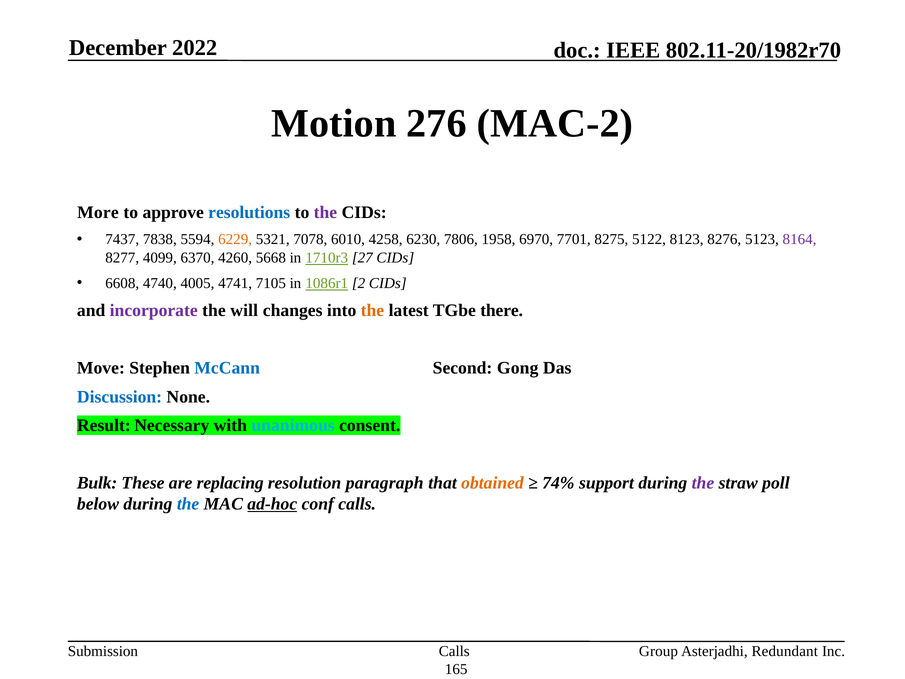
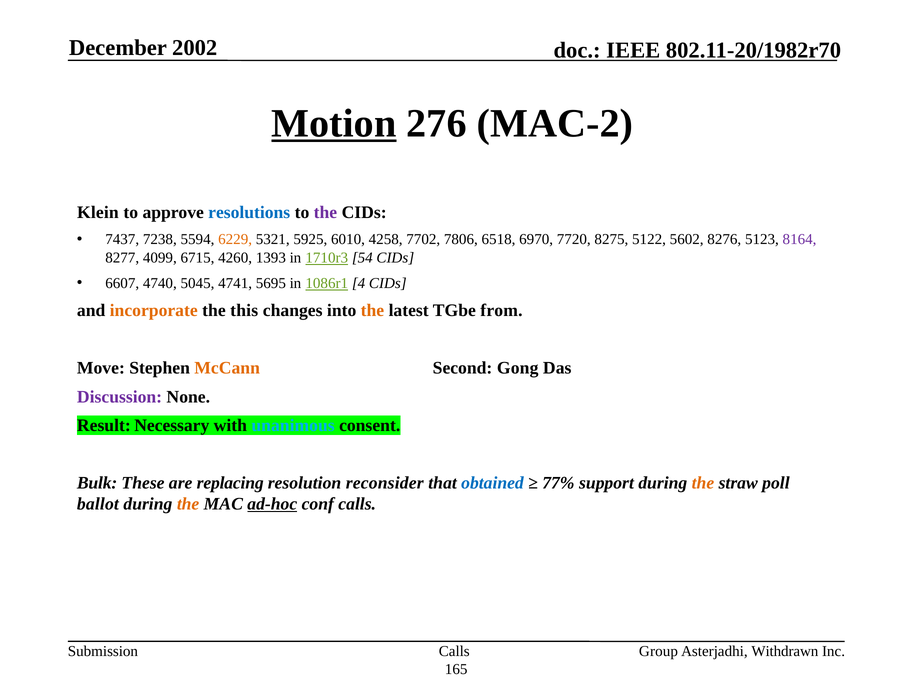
2022: 2022 -> 2002
Motion underline: none -> present
More: More -> Klein
7838: 7838 -> 7238
7078: 7078 -> 5925
6230: 6230 -> 7702
1958: 1958 -> 6518
7701: 7701 -> 7720
8123: 8123 -> 5602
6370: 6370 -> 6715
5668: 5668 -> 1393
27: 27 -> 54
6608: 6608 -> 6607
4005: 4005 -> 5045
7105: 7105 -> 5695
2: 2 -> 4
incorporate colour: purple -> orange
will: will -> this
there: there -> from
McCann colour: blue -> orange
Discussion colour: blue -> purple
paragraph: paragraph -> reconsider
obtained colour: orange -> blue
74%: 74% -> 77%
the at (703, 483) colour: purple -> orange
below: below -> ballot
the at (188, 504) colour: blue -> orange
Redundant: Redundant -> Withdrawn
